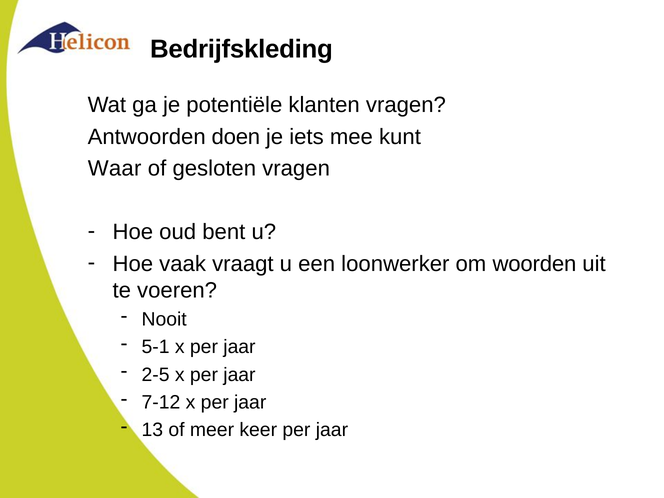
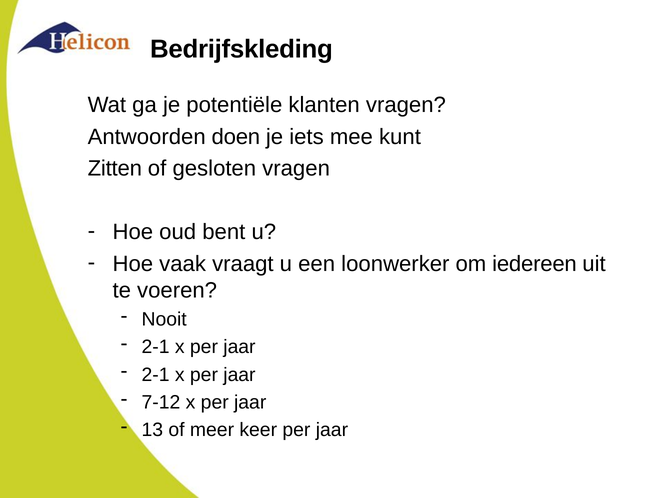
Waar: Waar -> Zitten
woorden: woorden -> iedereen
5-1 at (156, 347): 5-1 -> 2-1
2-5 at (156, 375): 2-5 -> 2-1
